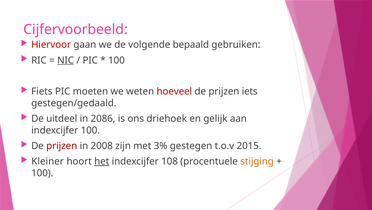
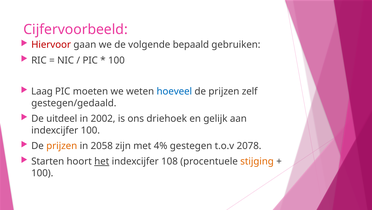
NIC underline: present -> none
Fiets: Fiets -> Laag
hoeveel colour: red -> blue
iets: iets -> zelf
2086: 2086 -> 2002
prijzen at (62, 145) colour: red -> orange
2008: 2008 -> 2058
3%: 3% -> 4%
2015: 2015 -> 2078
Kleiner: Kleiner -> Starten
